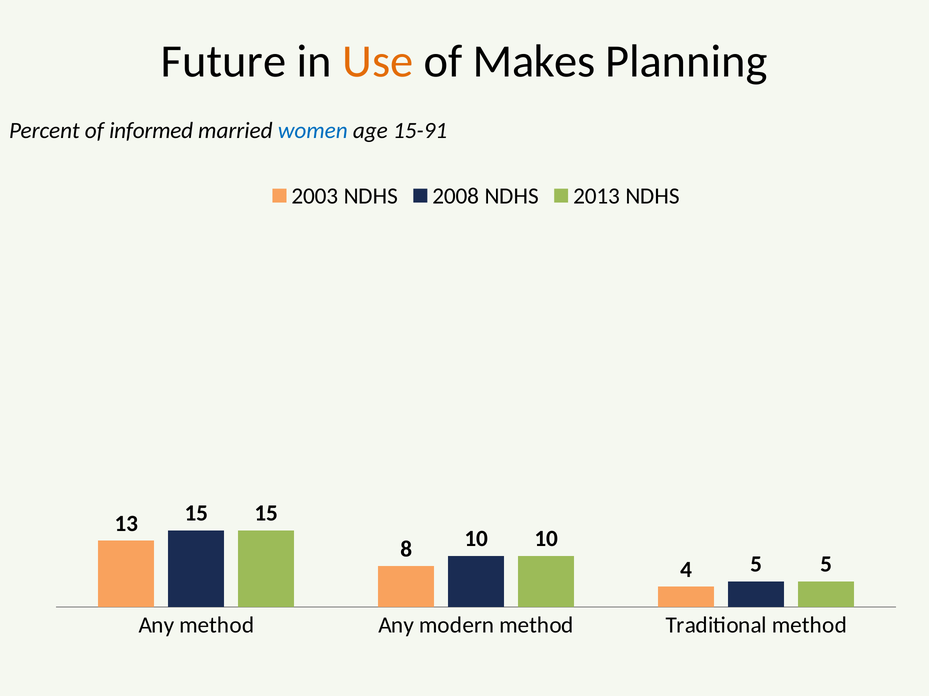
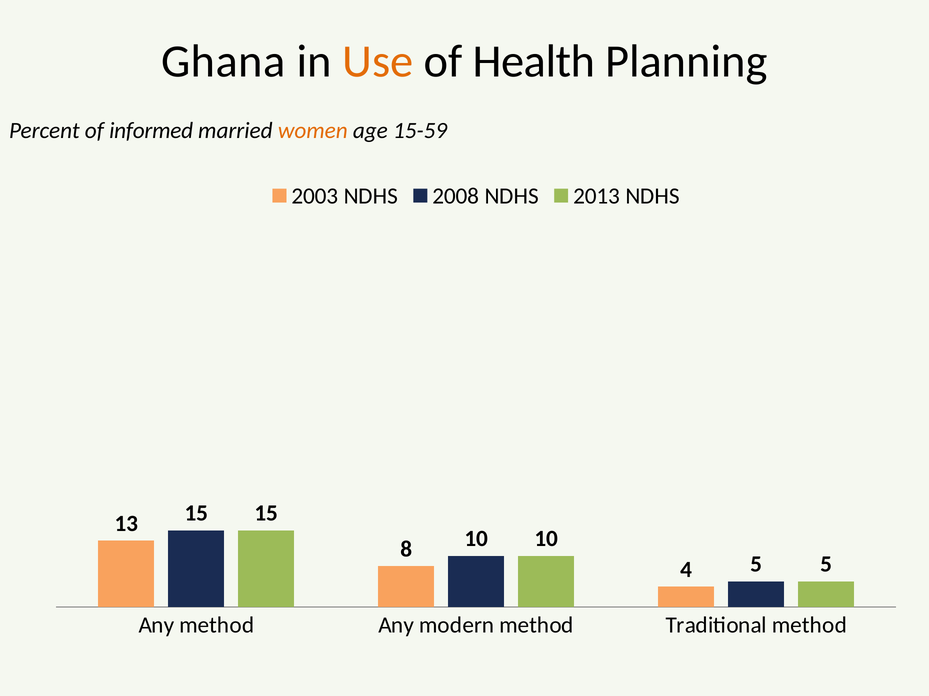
Future: Future -> Ghana
Makes: Makes -> Health
women colour: blue -> orange
15-91: 15-91 -> 15-59
